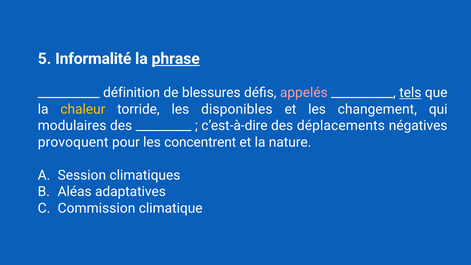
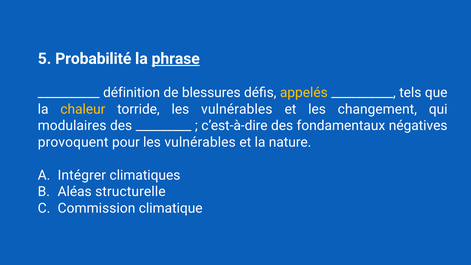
Informalité: Informalité -> Probabilité
appelés colour: pink -> yellow
tels underline: present -> none
torride les disponibles: disponibles -> vulnérables
déplacements: déplacements -> fondamentaux
pour les concentrent: concentrent -> vulnérables
Session: Session -> Intégrer
adaptatives: adaptatives -> structurelle
